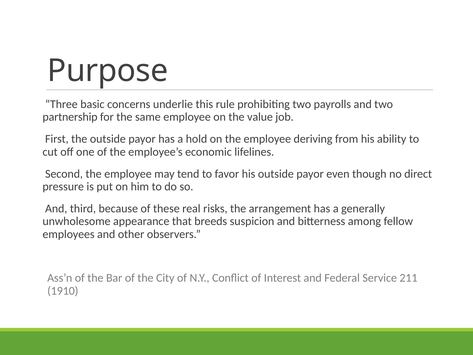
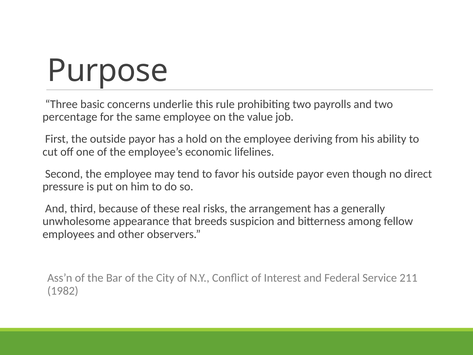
partnership: partnership -> percentage
1910: 1910 -> 1982
